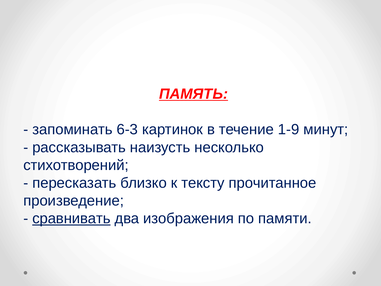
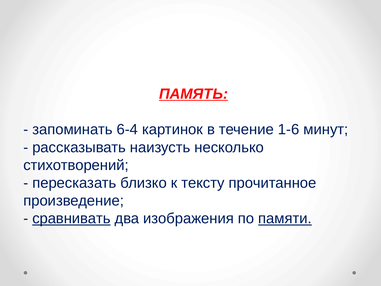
6-3: 6-3 -> 6-4
1-9: 1-9 -> 1-6
памяти underline: none -> present
